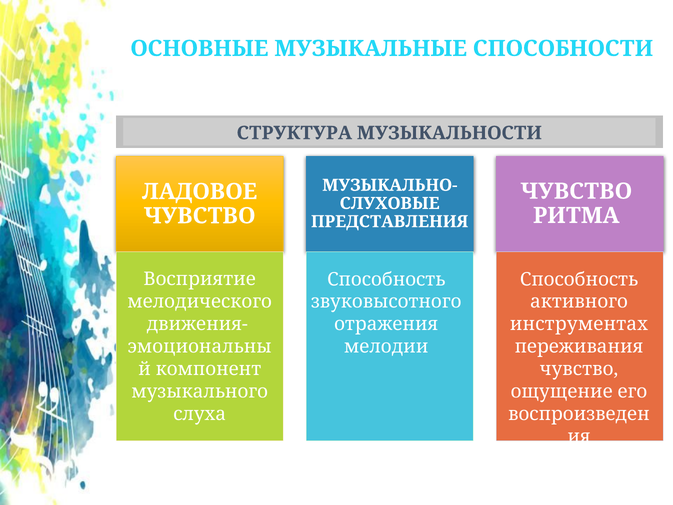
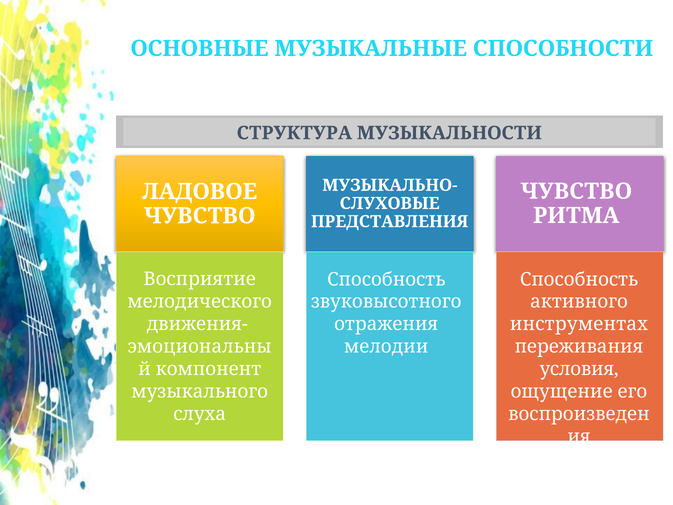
чувство at (579, 369): чувство -> условия
